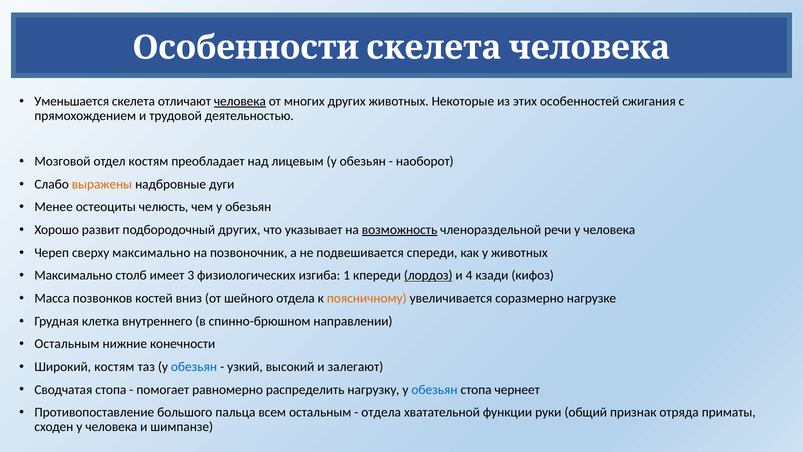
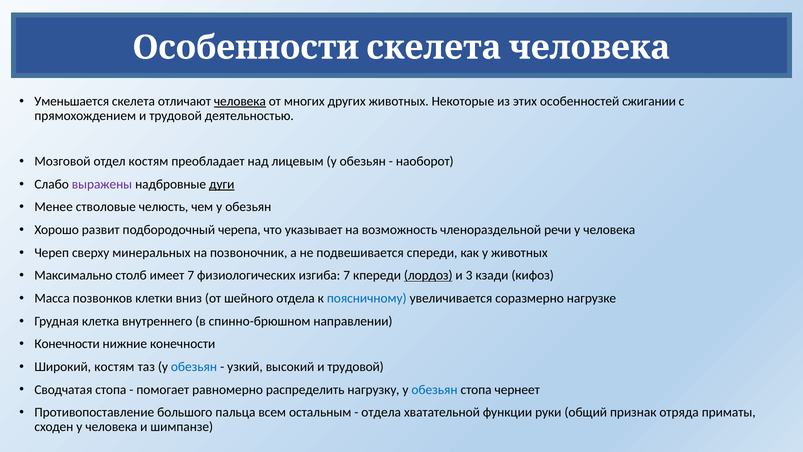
сжигания: сжигания -> сжигании
выражены colour: orange -> purple
дуги underline: none -> present
остеоциты: остеоциты -> стволовые
подбородочный других: других -> черепа
возможность underline: present -> none
сверху максимально: максимально -> минеральных
имеет 3: 3 -> 7
изгиба 1: 1 -> 7
4: 4 -> 3
костей: костей -> клетки
поясничному colour: orange -> blue
Остальным at (67, 344): Остальным -> Конечности
высокий и залегают: залегают -> трудовой
